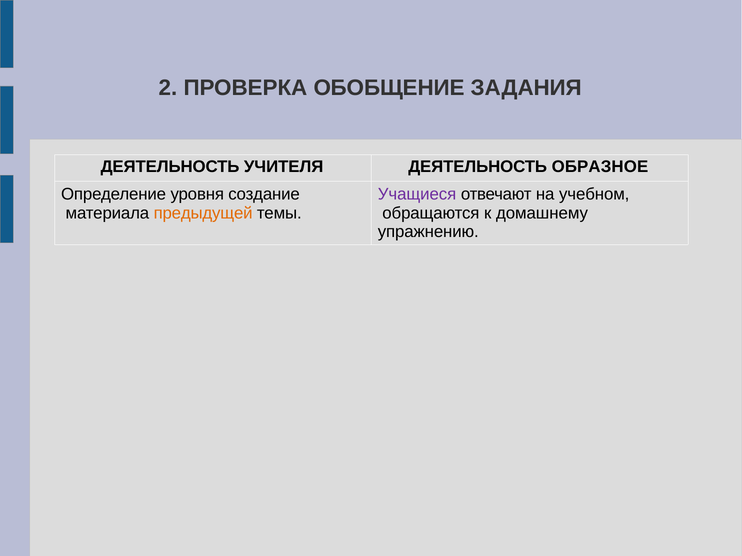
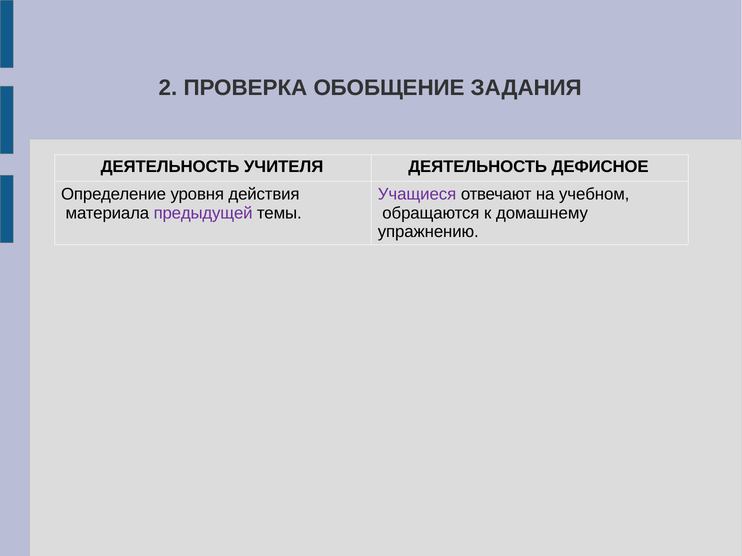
ОБРАЗНОЕ: ОБРАЗНОЕ -> ДЕФИСНОЕ
создание: создание -> действия
предыдущей colour: orange -> purple
